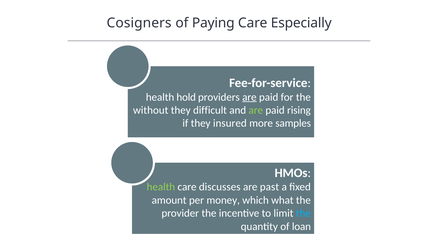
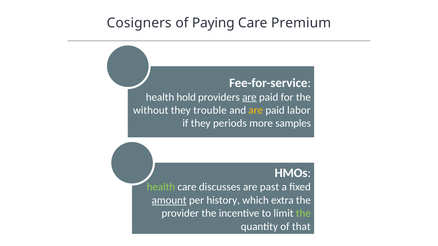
Especially: Especially -> Premium
difficult: difficult -> trouble
are at (256, 110) colour: light green -> yellow
rising: rising -> labor
insured: insured -> periods
amount underline: none -> present
money: money -> history
what: what -> extra
the at (303, 214) colour: light blue -> light green
loan: loan -> that
